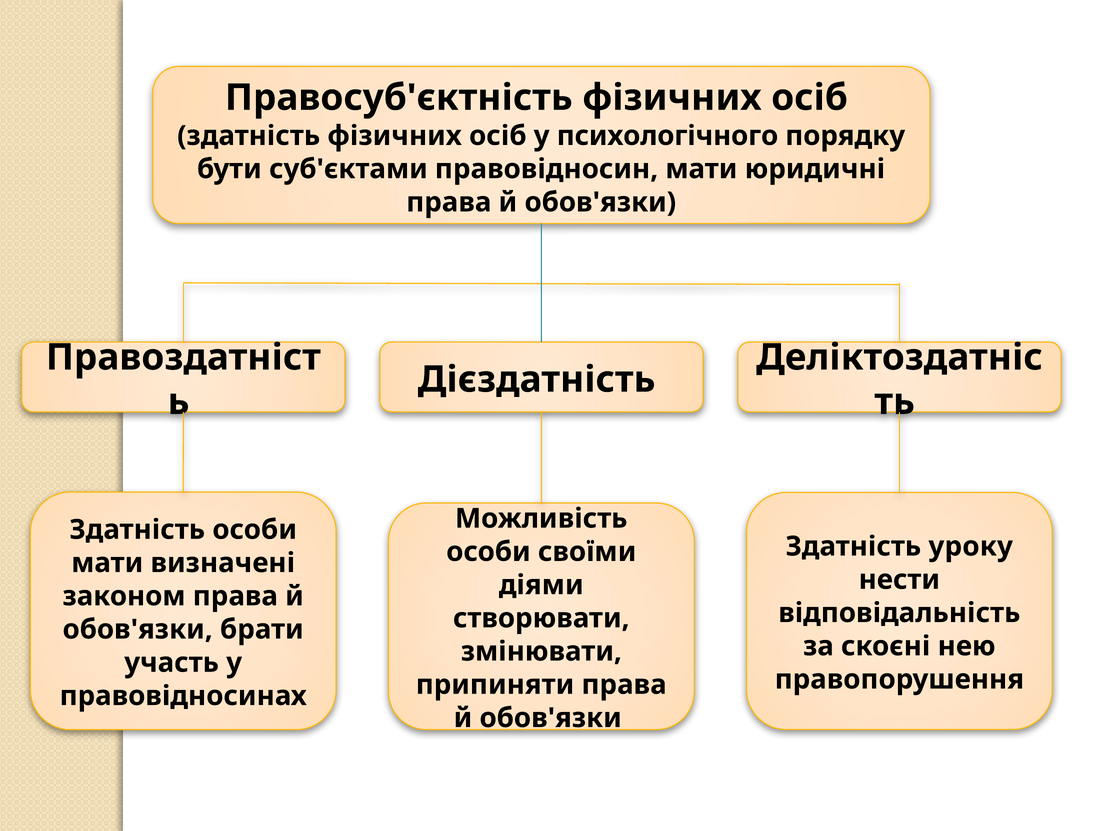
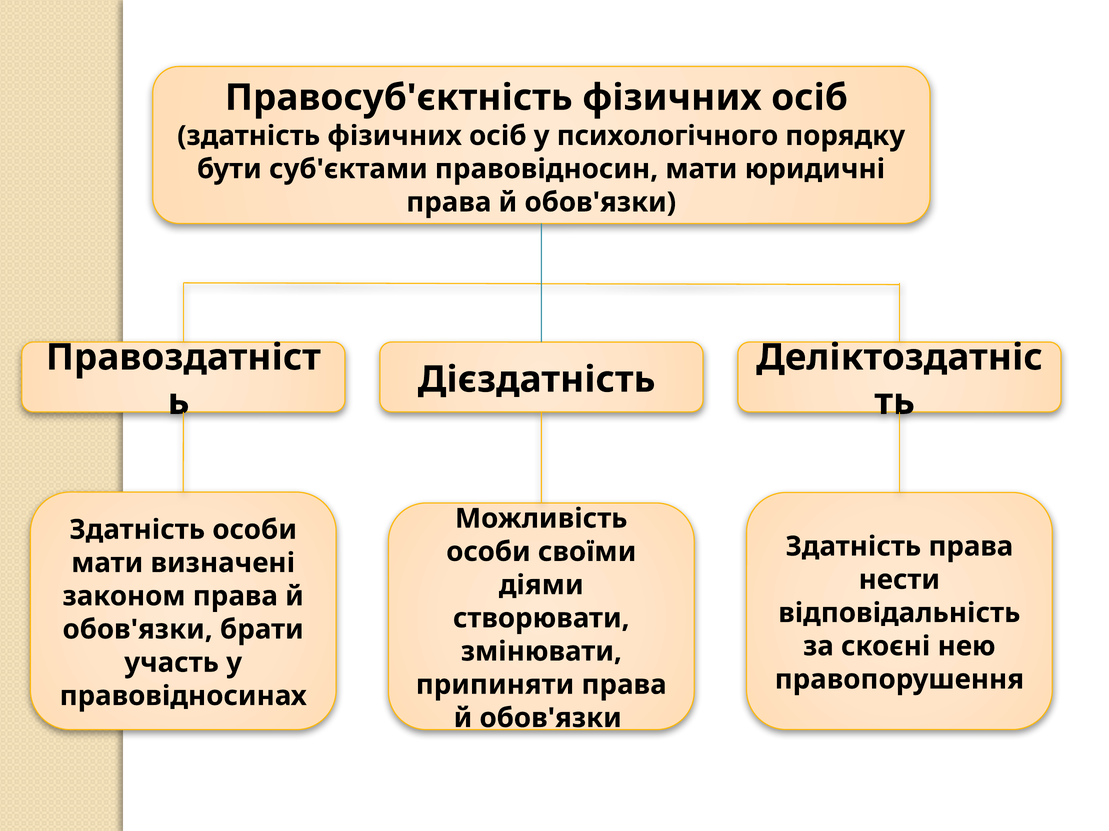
Здатність уроку: уроку -> права
